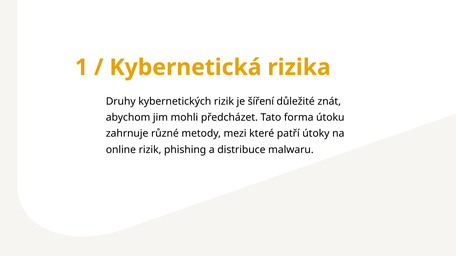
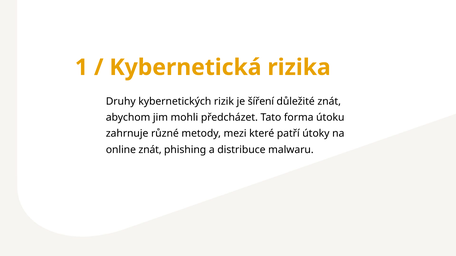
online rizik: rizik -> znát
